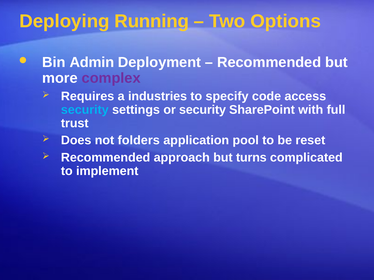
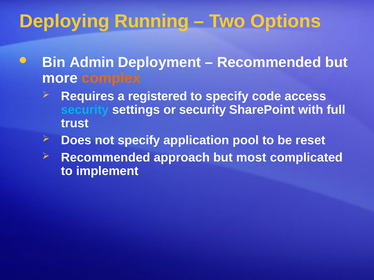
complex colour: purple -> orange
industries: industries -> registered
not folders: folders -> specify
turns: turns -> most
